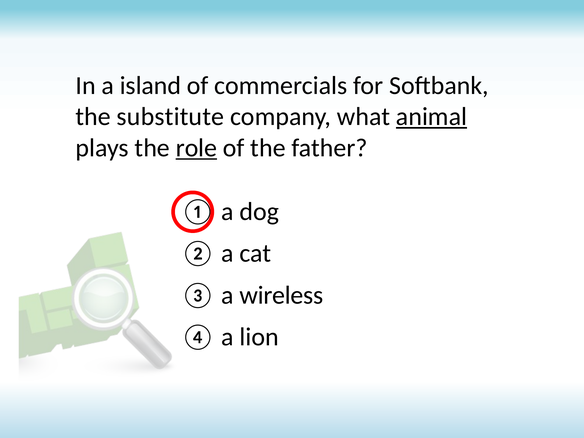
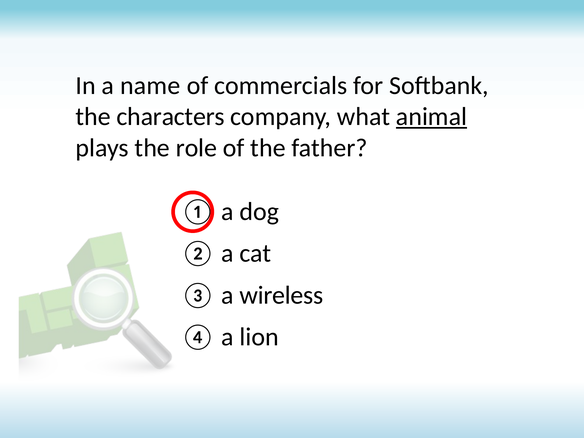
island: island -> name
substitute: substitute -> characters
role underline: present -> none
